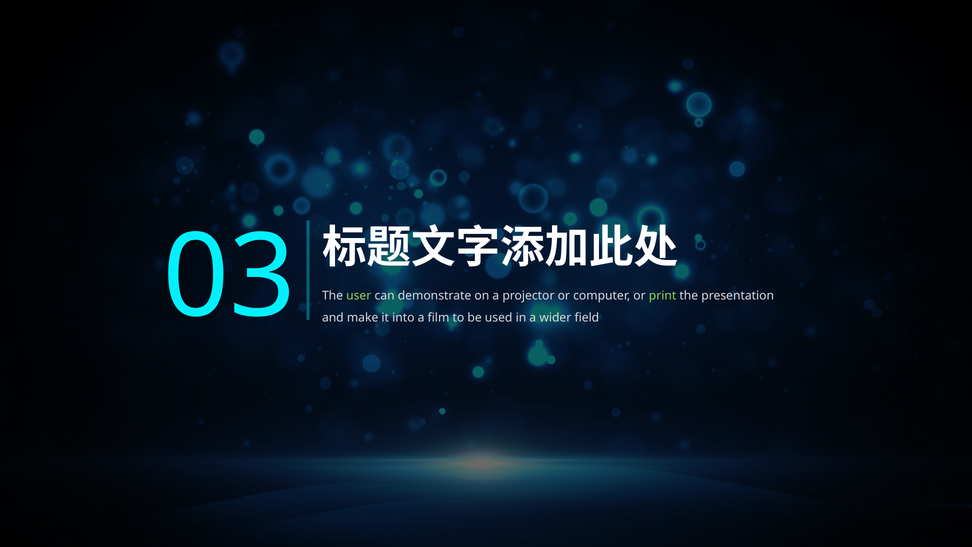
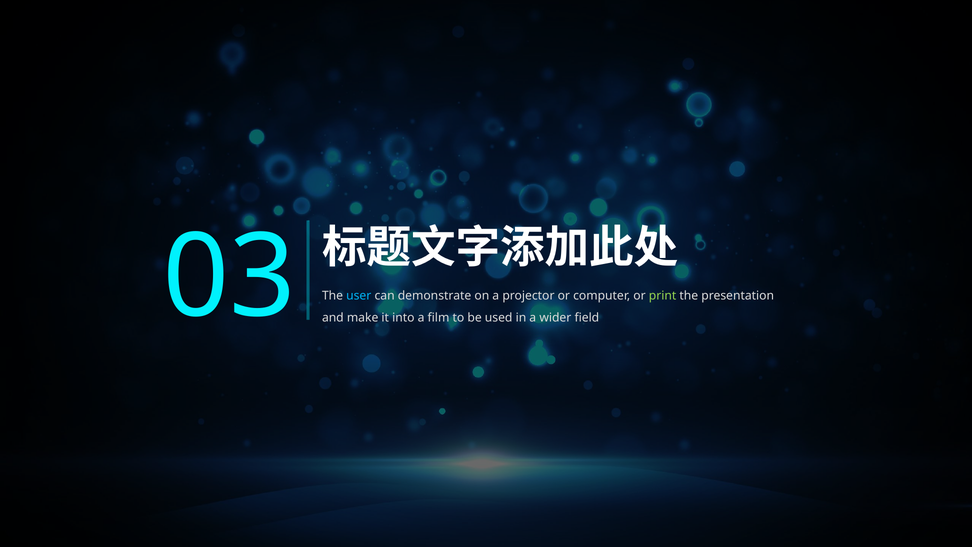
user colour: light green -> light blue
